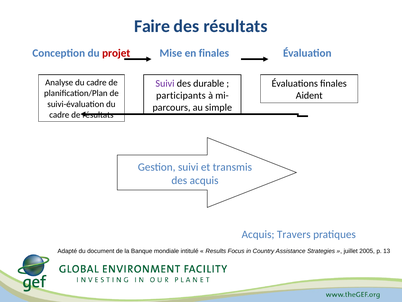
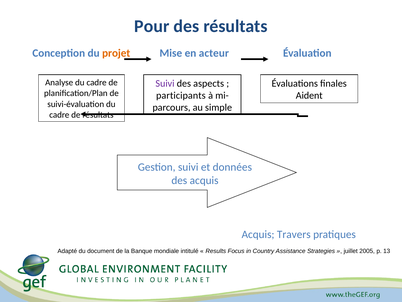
Faire: Faire -> Pour
projet colour: red -> orange
en finales: finales -> acteur
durable: durable -> aspects
transmis: transmis -> données
